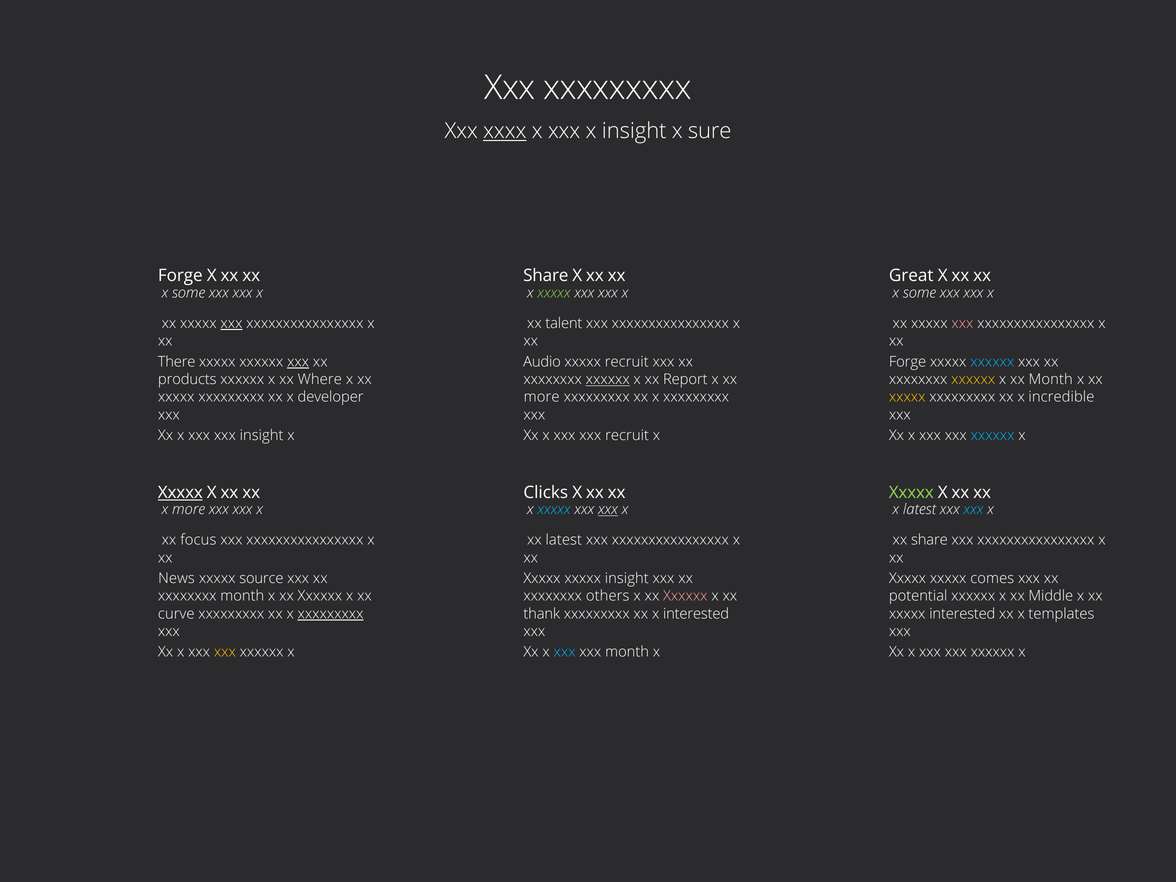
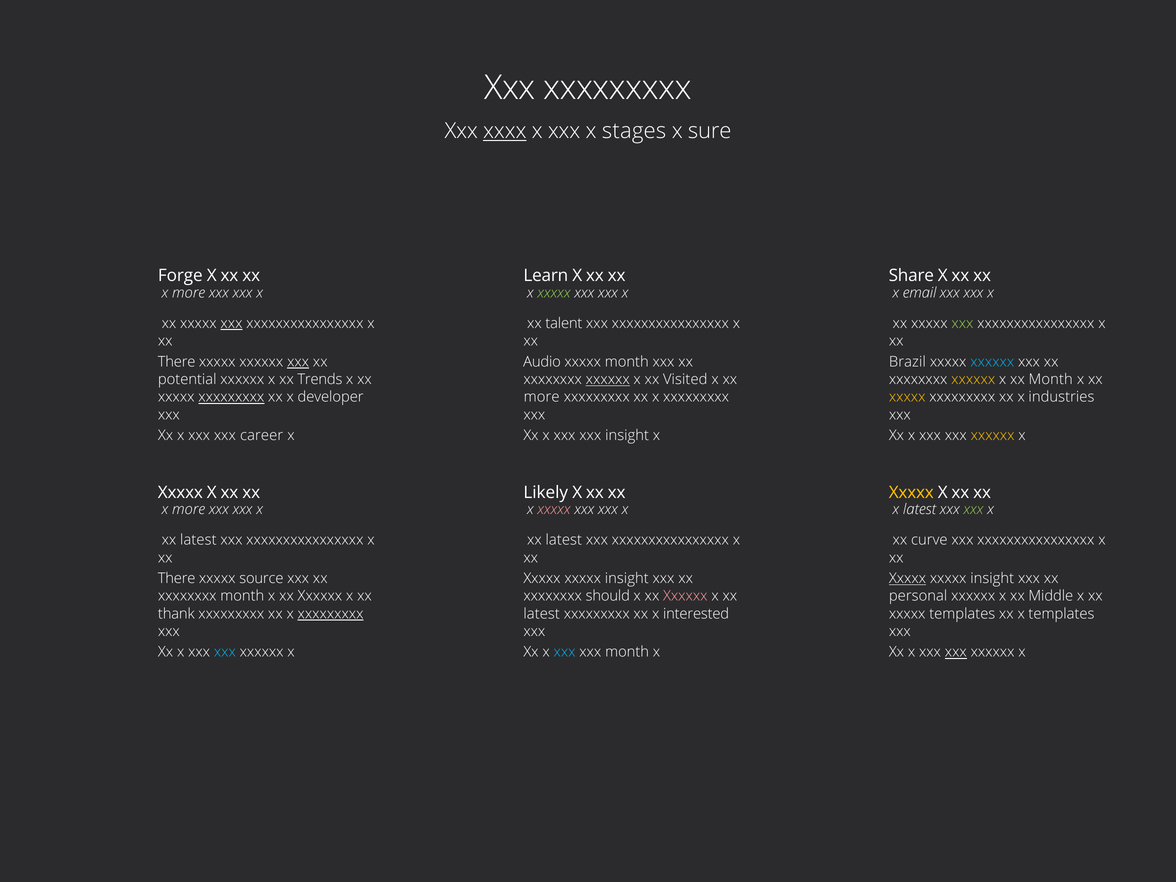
x insight: insight -> stages
Share at (546, 276): Share -> Learn
Great: Great -> Share
some at (189, 293): some -> more
some at (920, 293): some -> email
xxx at (962, 323) colour: pink -> light green
xxxxx recruit: recruit -> month
Forge at (907, 362): Forge -> Brazil
products: products -> potential
Where: Where -> Trends
Report: Report -> Visited
xxxxxxxxx at (231, 397) underline: none -> present
incredible: incredible -> industries
xxx insight: insight -> career
xxx recruit: recruit -> insight
xxxxxx at (993, 435) colour: light blue -> yellow
Xxxxx at (180, 493) underline: present -> none
Clicks: Clicks -> Likely
Xxxxx at (911, 493) colour: light green -> yellow
xxxxx at (554, 509) colour: light blue -> pink
xxx at (608, 509) underline: present -> none
xxx at (973, 509) colour: light blue -> light green
focus at (198, 540): focus -> latest
xx share: share -> curve
News at (176, 578): News -> There
Xxxxx at (907, 578) underline: none -> present
comes at (992, 578): comes -> insight
others: others -> should
potential: potential -> personal
curve: curve -> thank
thank at (542, 614): thank -> latest
xxxxx interested: interested -> templates
xxx at (225, 652) colour: yellow -> light blue
xxx at (956, 652) underline: none -> present
